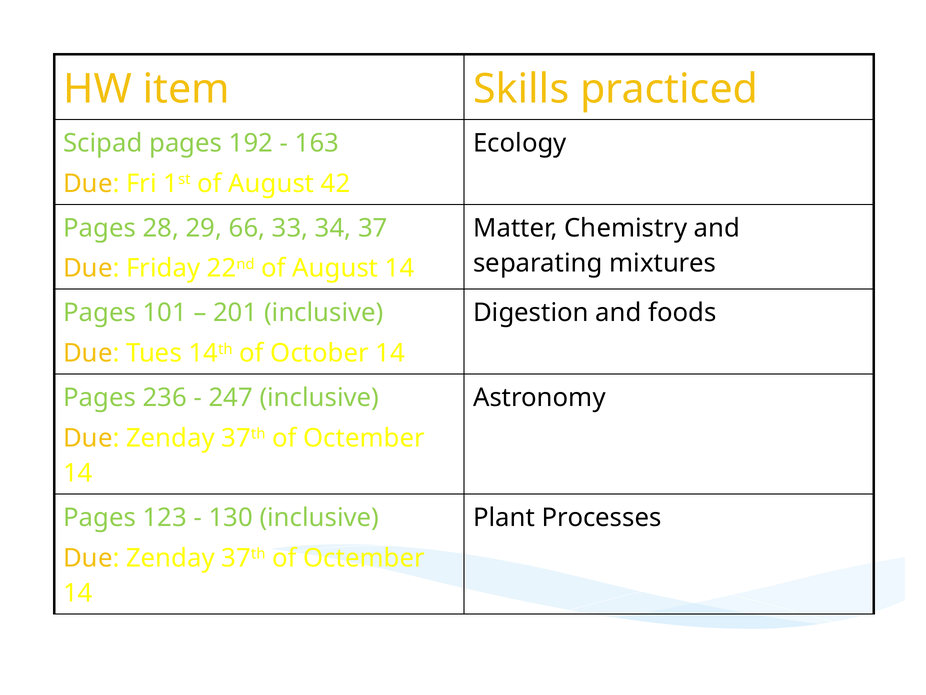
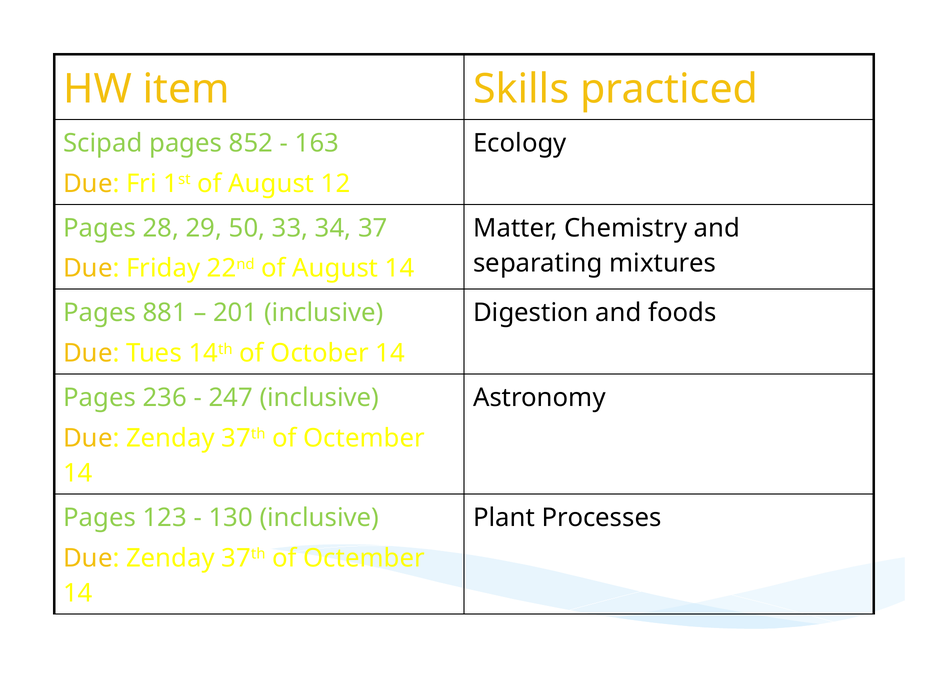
192: 192 -> 852
42: 42 -> 12
66: 66 -> 50
101: 101 -> 881
